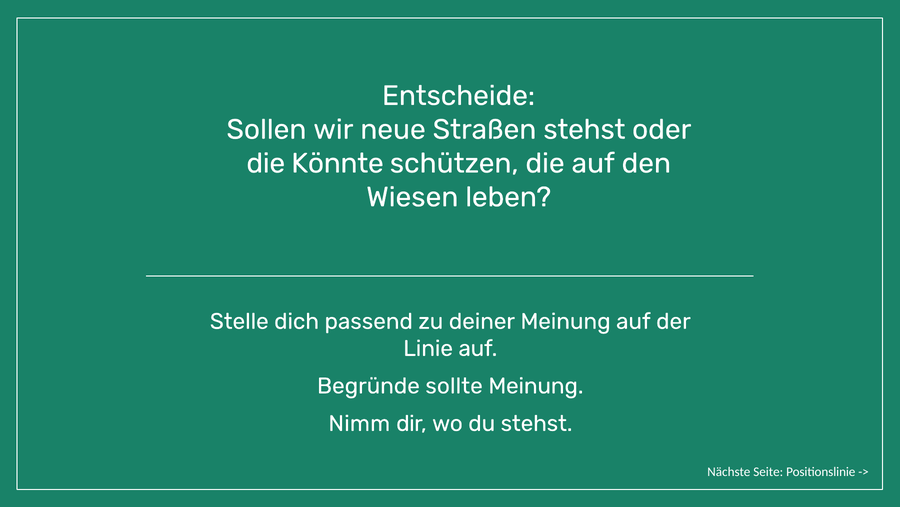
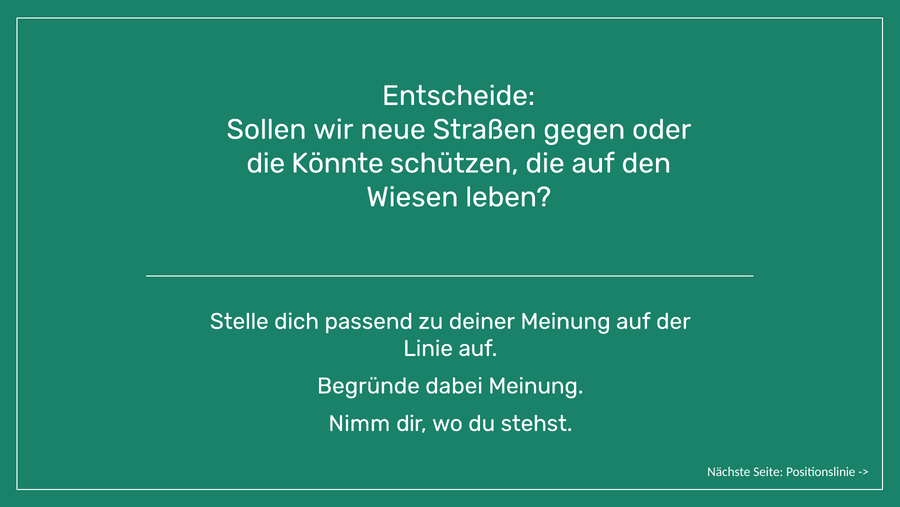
Straßen stehst: stehst -> gegen
sollte: sollte -> dabei
